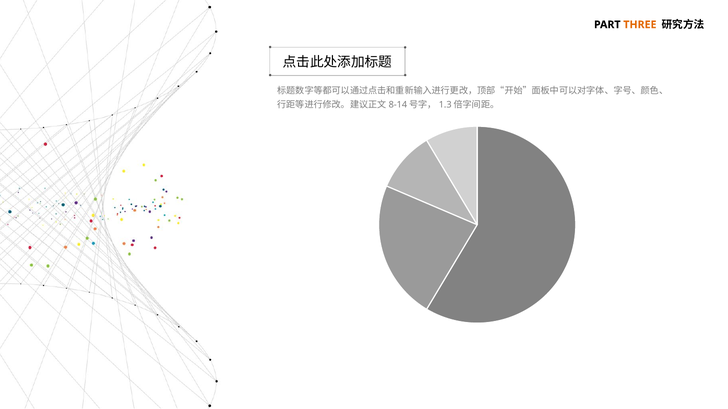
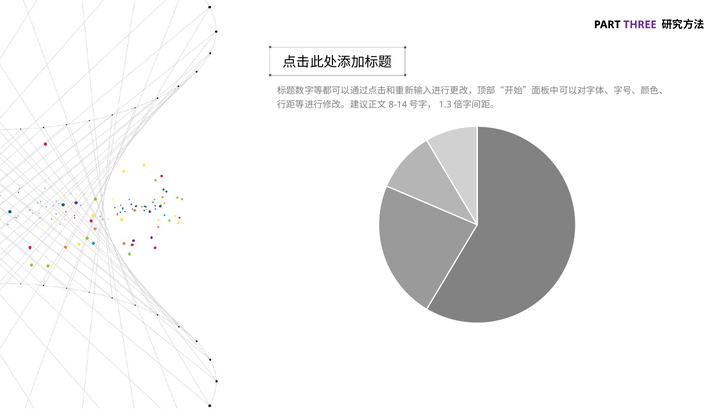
THREE colour: orange -> purple
